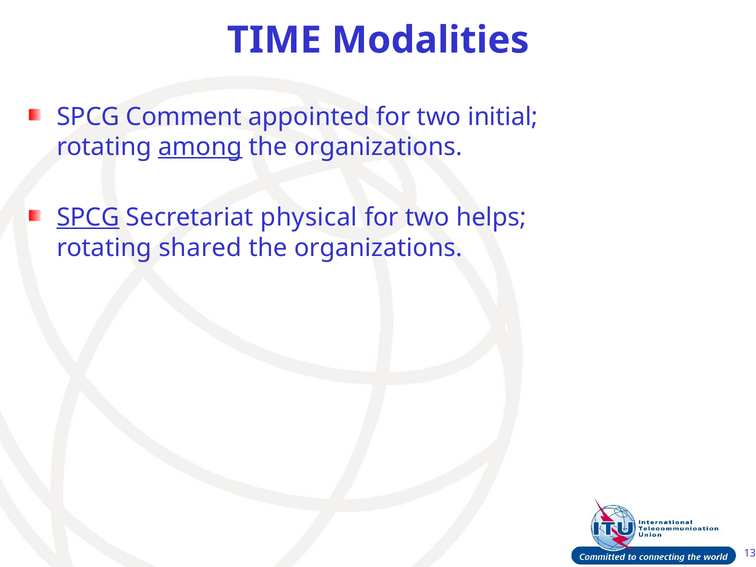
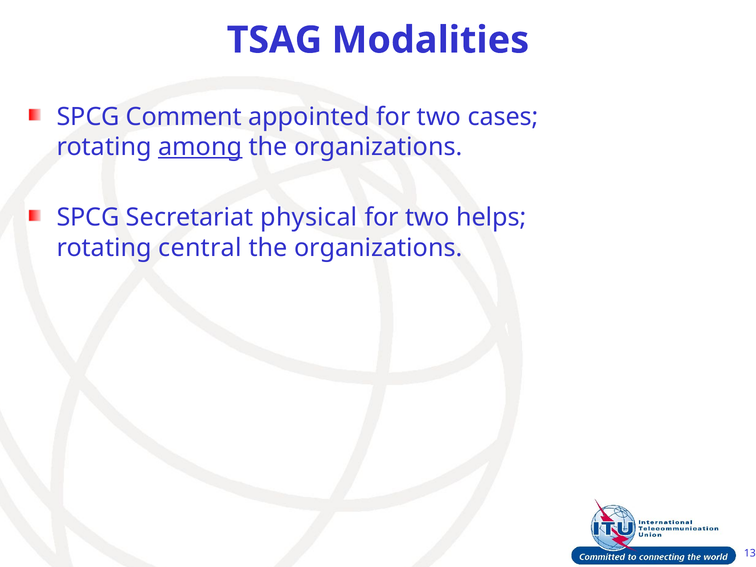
TIME: TIME -> TSAG
initial: initial -> cases
SPCG at (88, 218) underline: present -> none
shared: shared -> central
